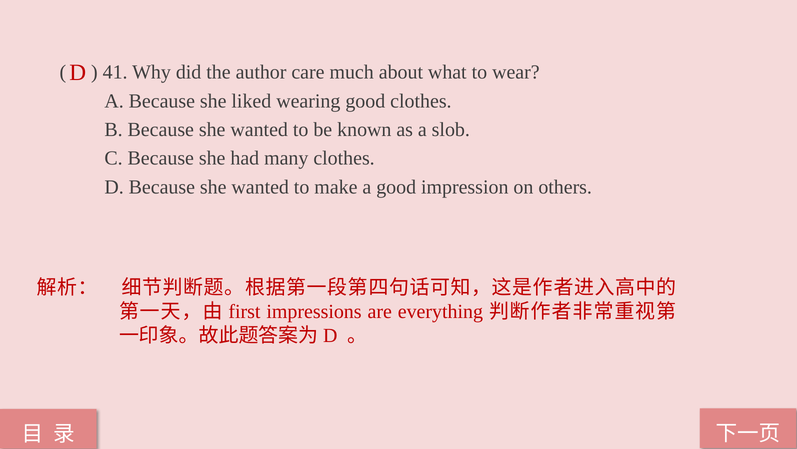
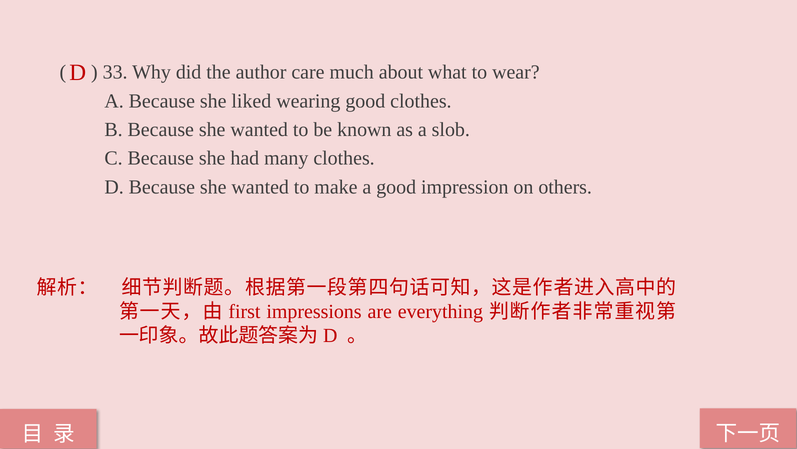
41: 41 -> 33
